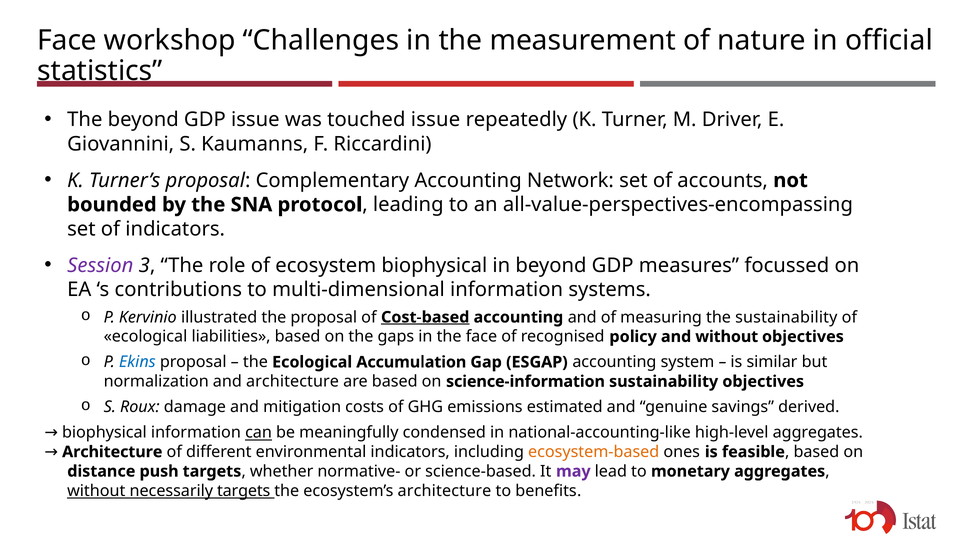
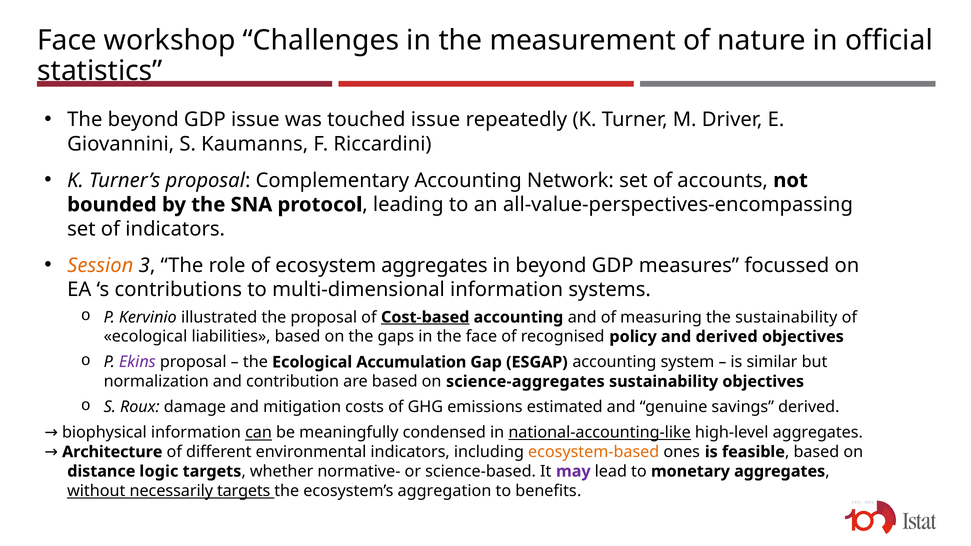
Session colour: purple -> orange
ecosystem biophysical: biophysical -> aggregates
and without: without -> derived
Ekins colour: blue -> purple
and architecture: architecture -> contribution
science-information: science-information -> science-aggregates
national-accounting-like underline: none -> present
push: push -> logic
ecosystem’s architecture: architecture -> aggregation
